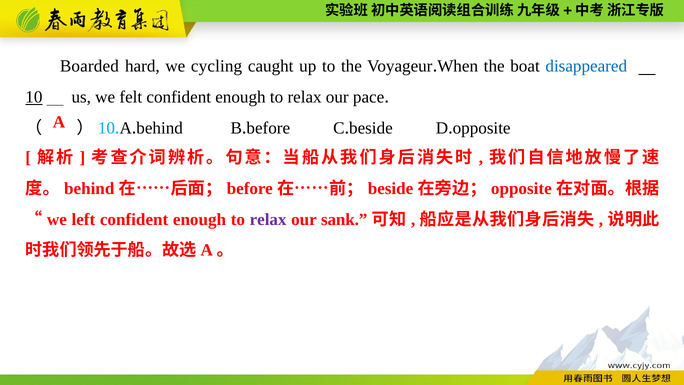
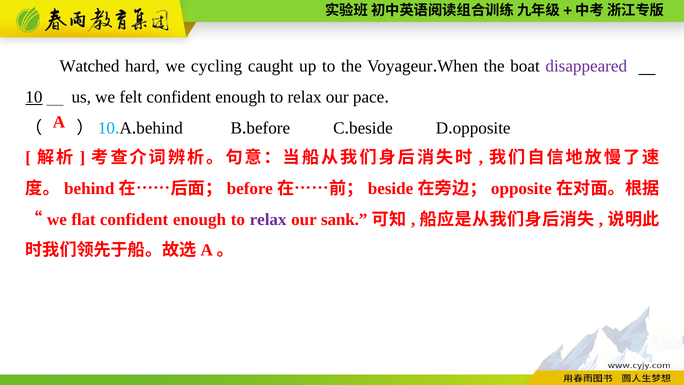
Boarded: Boarded -> Watched
disappeared colour: blue -> purple
left: left -> flat
